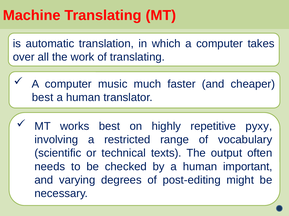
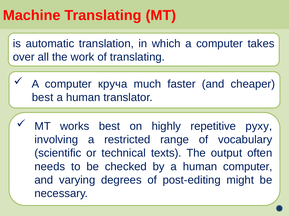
music: music -> круча
human important: important -> computer
